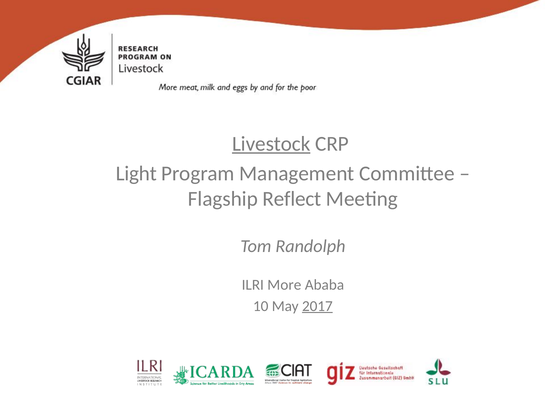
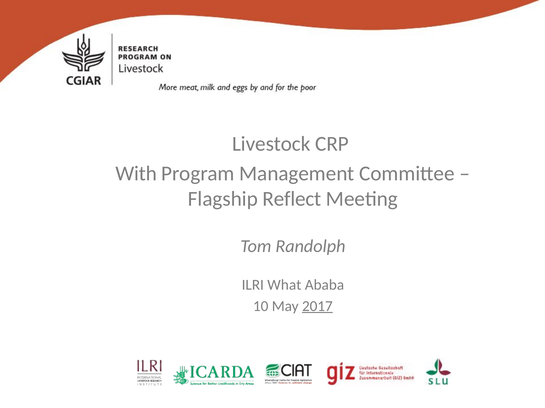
Livestock underline: present -> none
Light: Light -> With
More: More -> What
